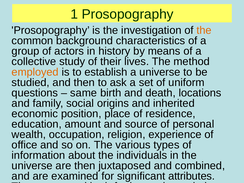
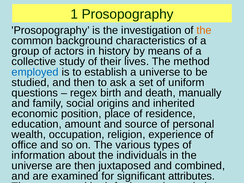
employed colour: orange -> blue
same: same -> regex
locations: locations -> manually
